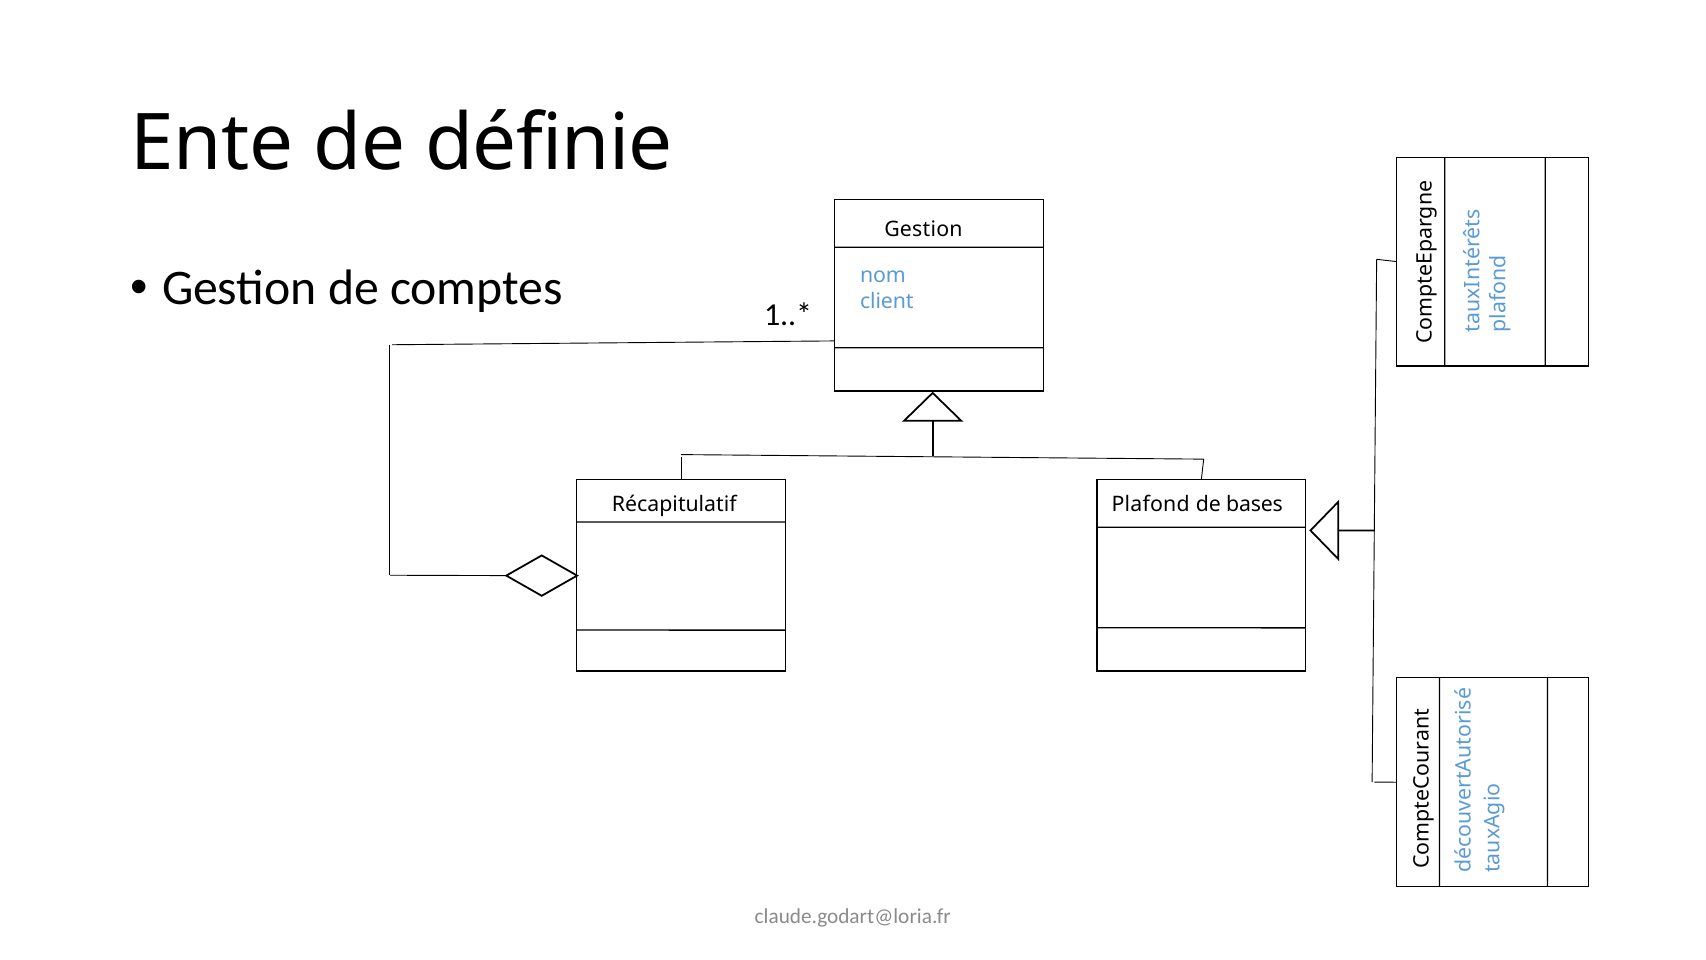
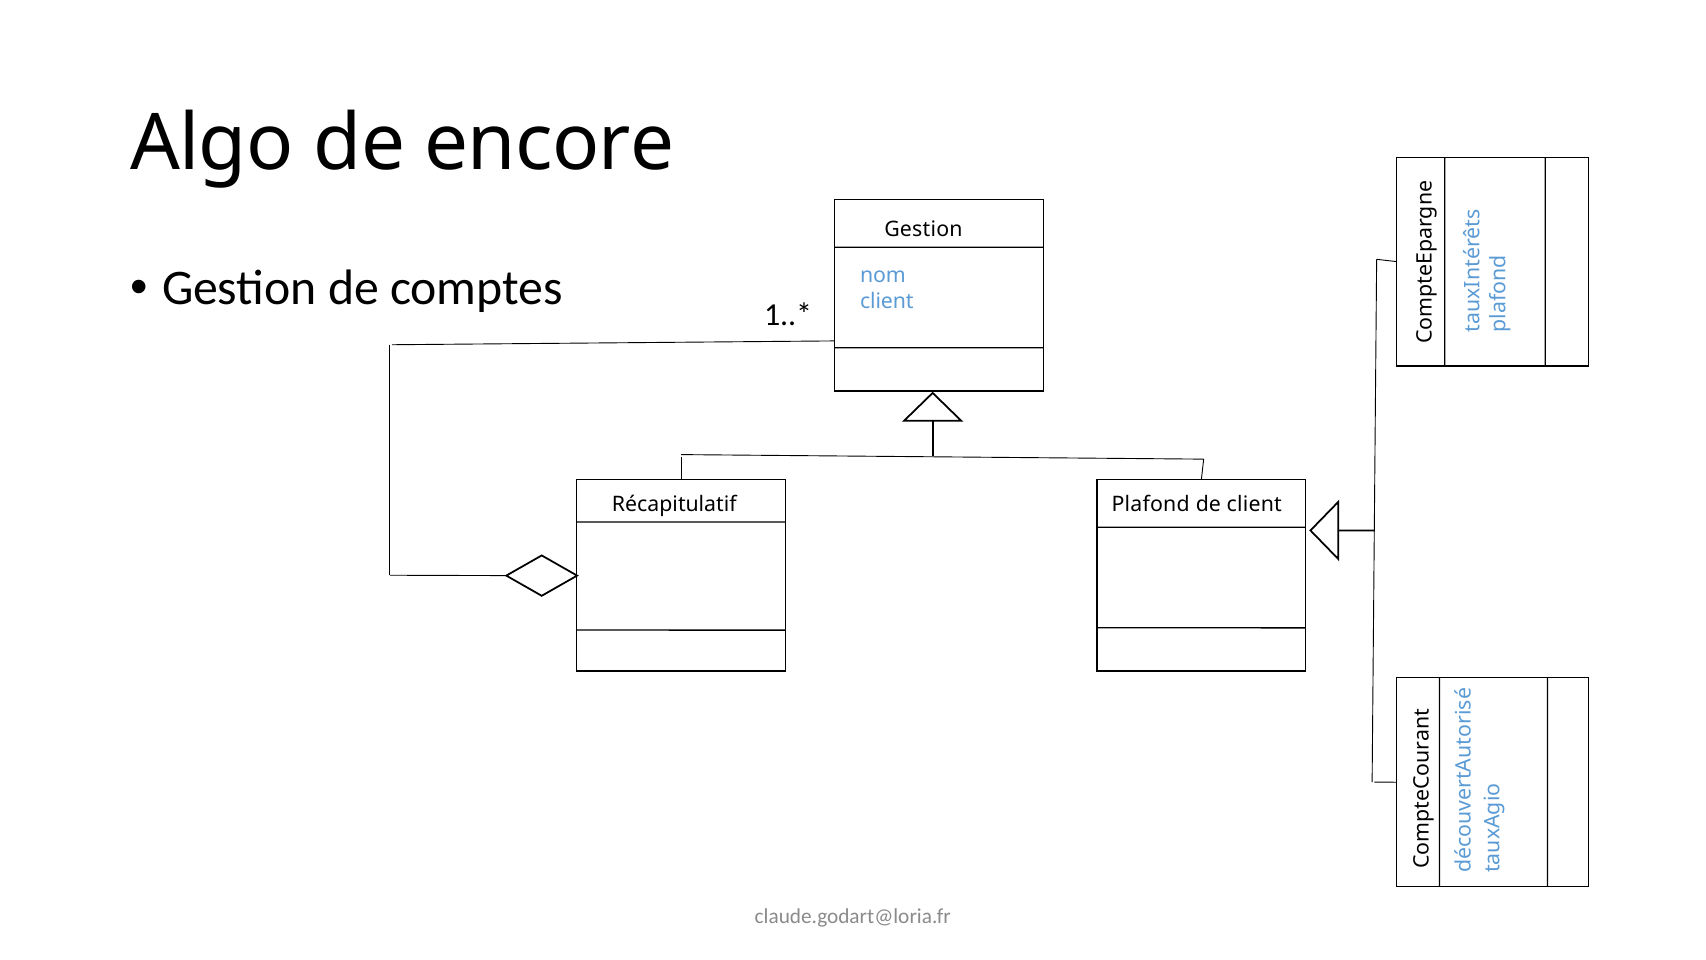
Ente: Ente -> Algo
définie: définie -> encore
de bases: bases -> client
